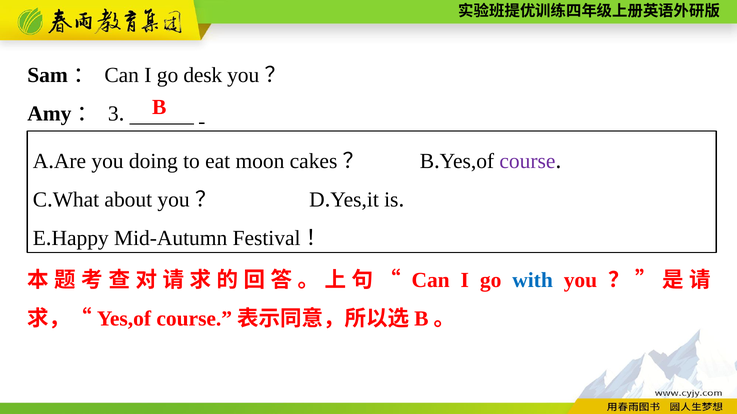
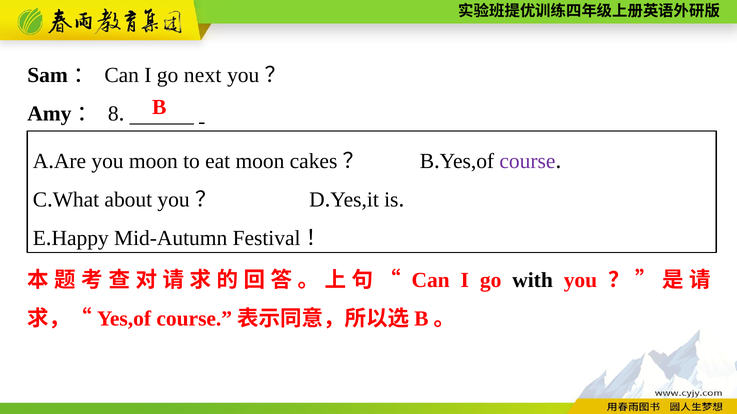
desk: desk -> next
3: 3 -> 8
you doing: doing -> moon
with colour: blue -> black
